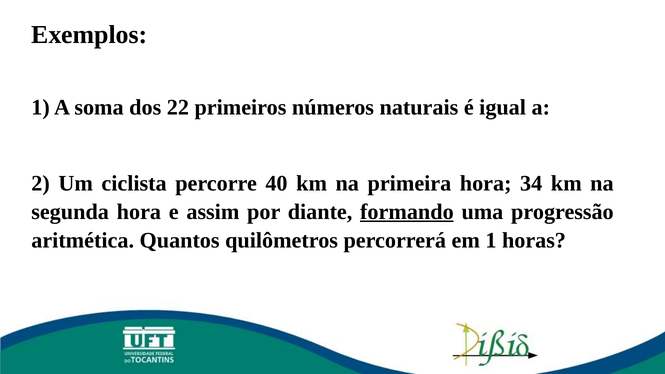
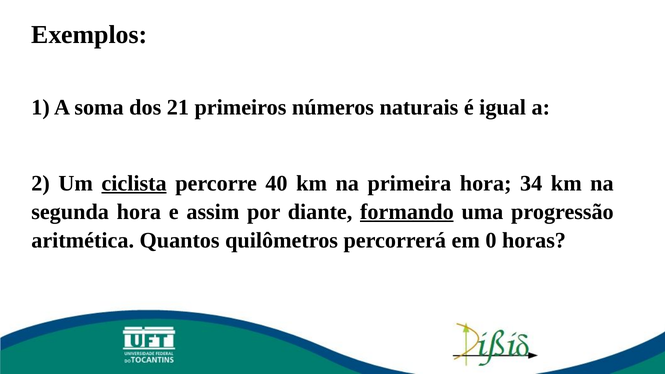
22: 22 -> 21
ciclista underline: none -> present
em 1: 1 -> 0
